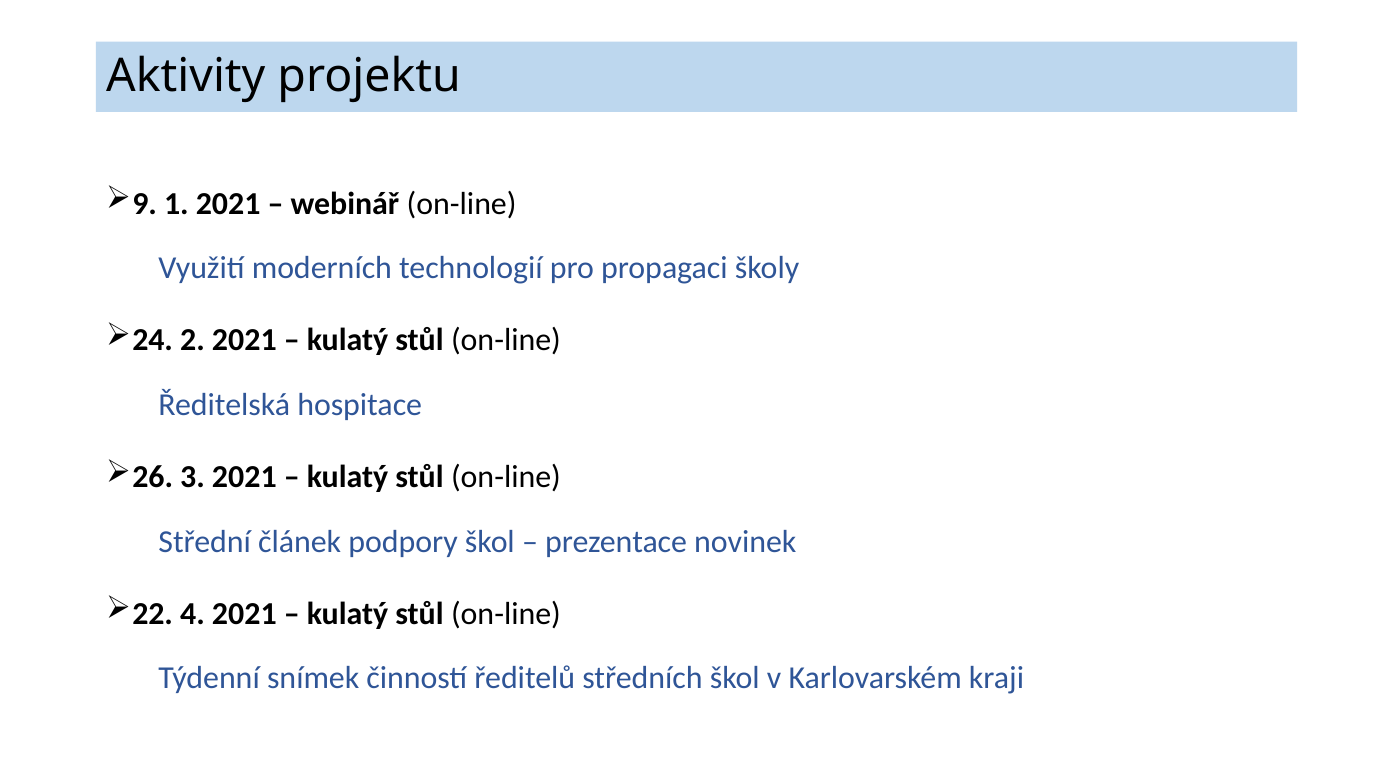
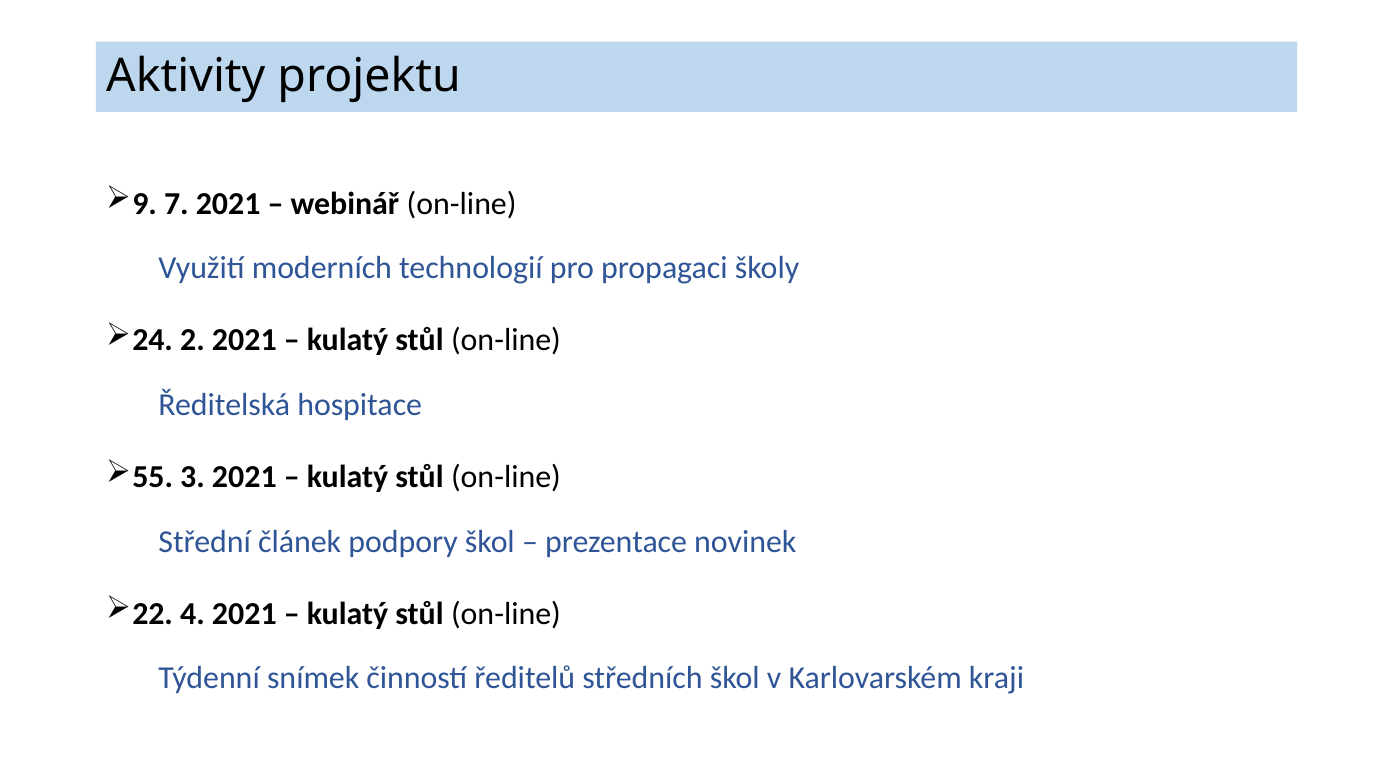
1: 1 -> 7
26: 26 -> 55
